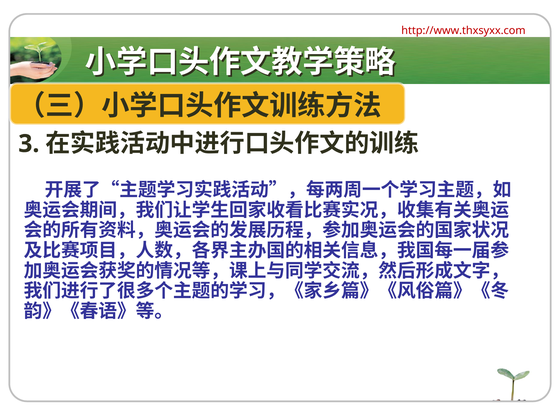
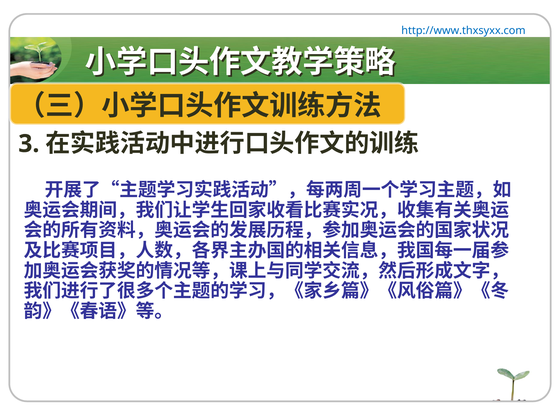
http://www.thxsyxx.com colour: red -> blue
